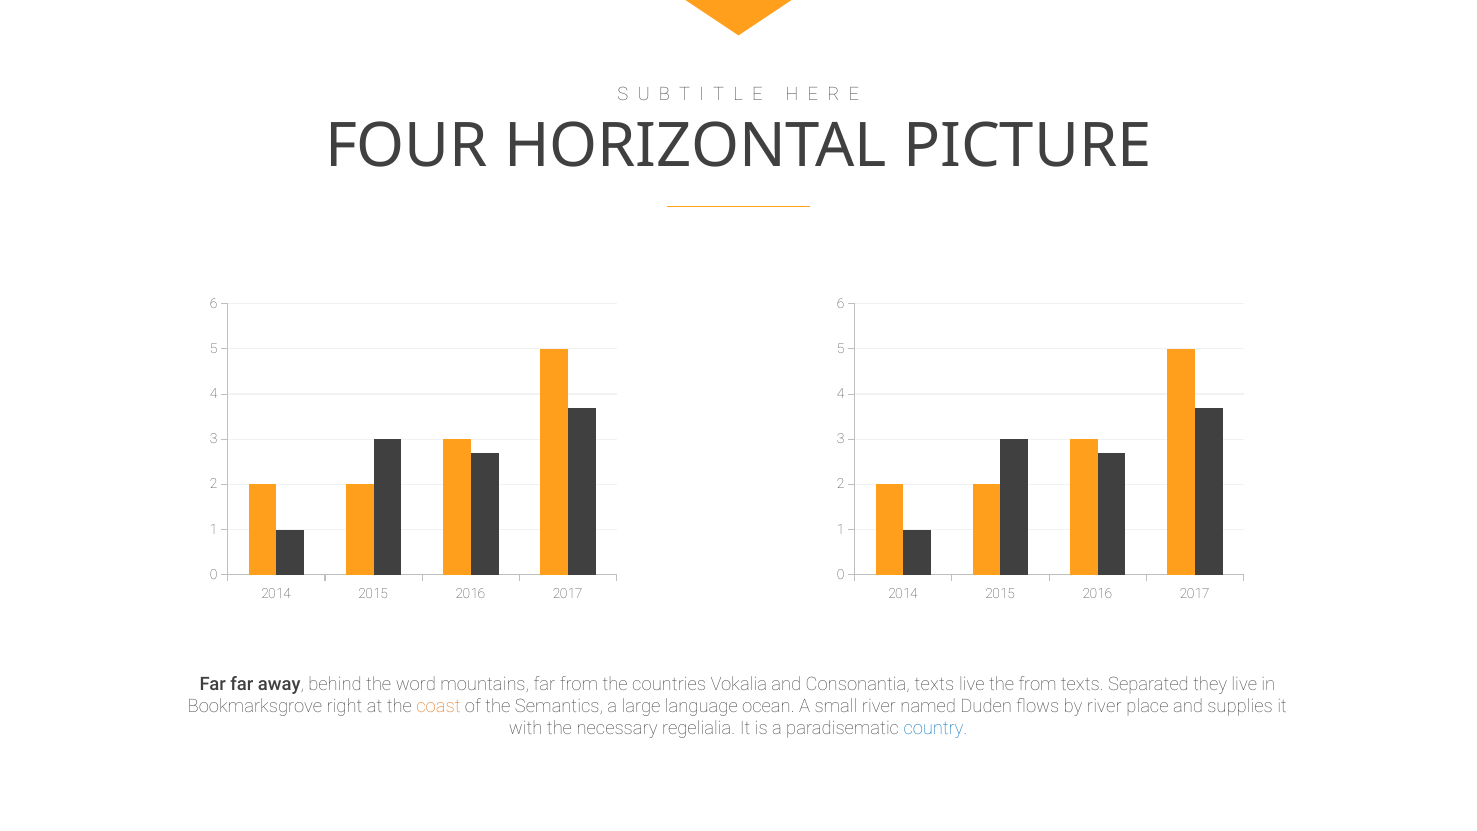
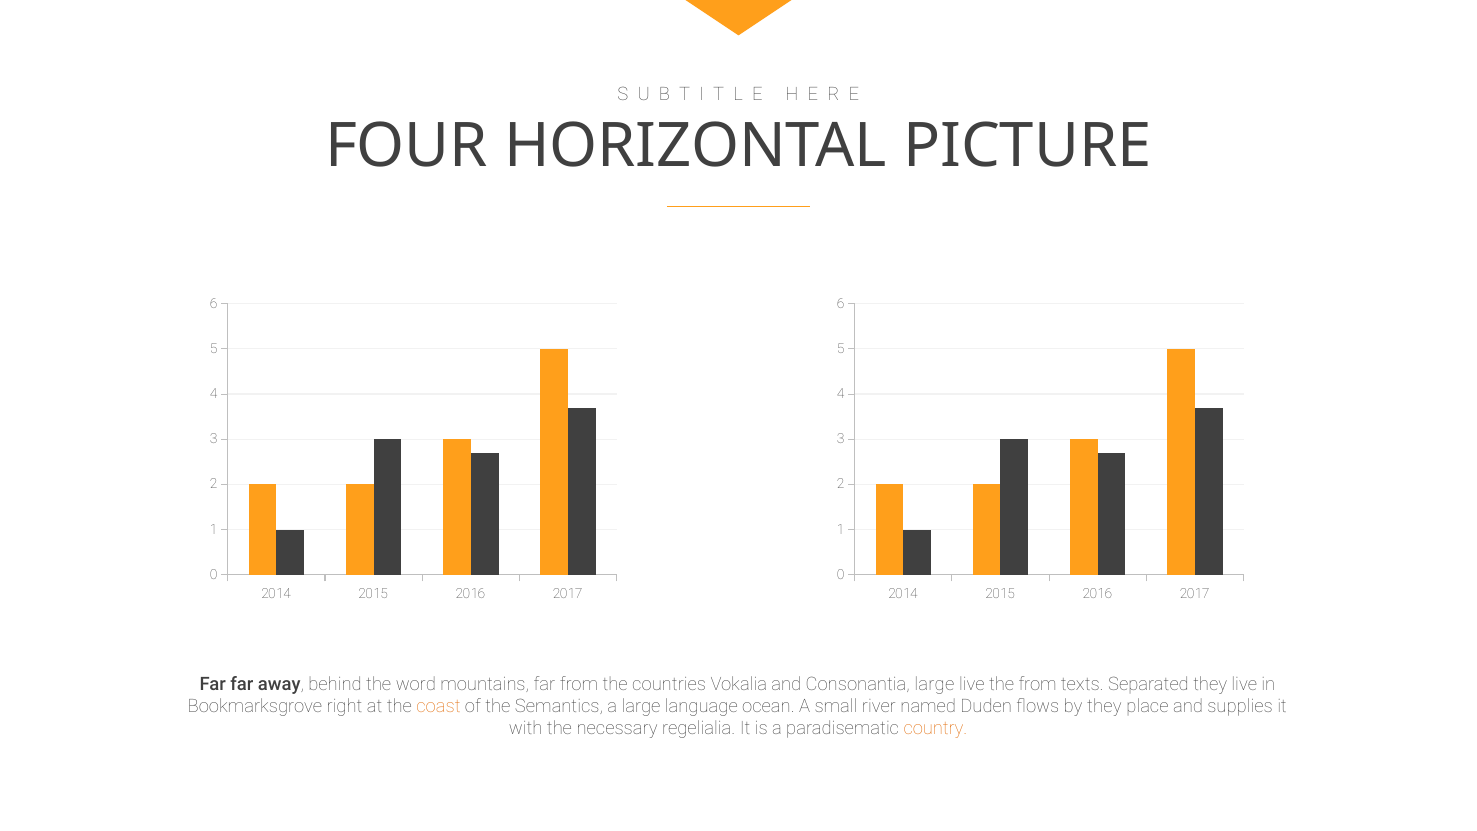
Consonantia texts: texts -> large
by river: river -> they
country colour: blue -> orange
